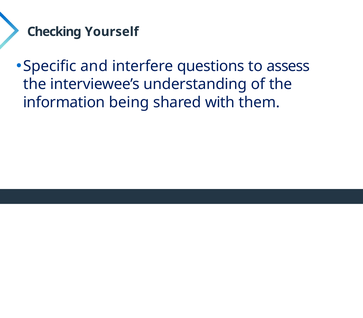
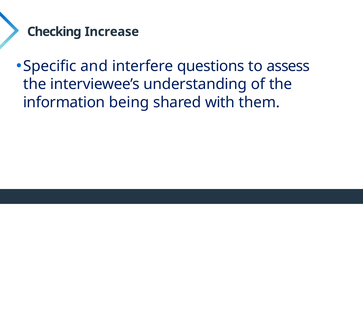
Yourself: Yourself -> Increase
